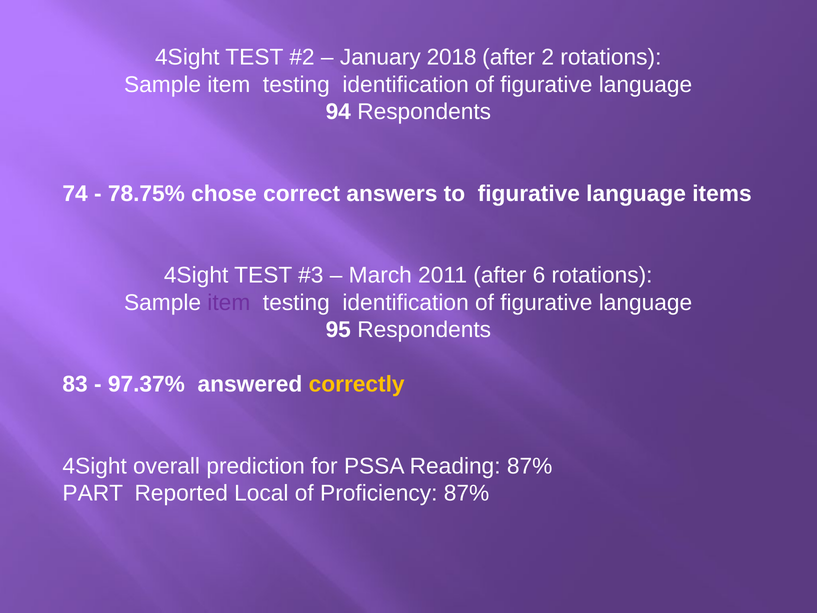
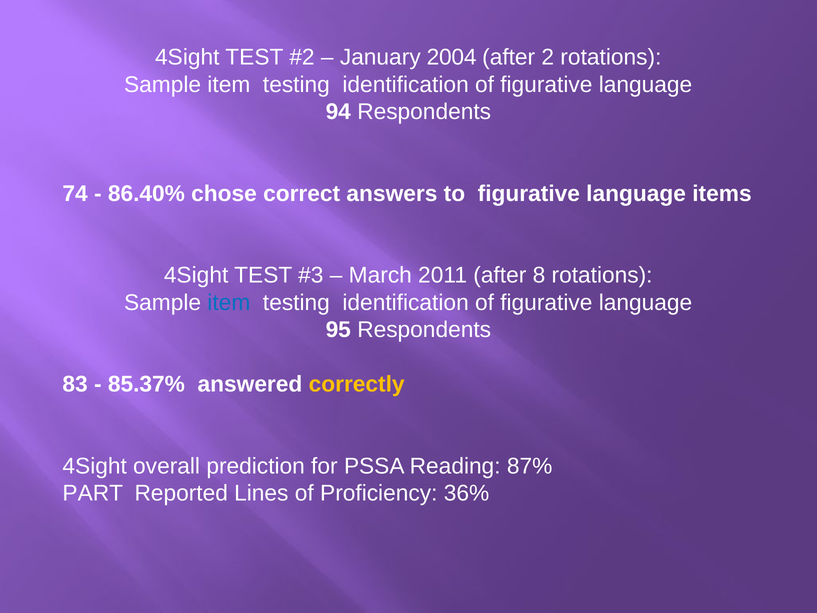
2018: 2018 -> 2004
78.75%: 78.75% -> 86.40%
6: 6 -> 8
item at (229, 302) colour: purple -> blue
97.37%: 97.37% -> 85.37%
Local: Local -> Lines
Proficiency 87%: 87% -> 36%
